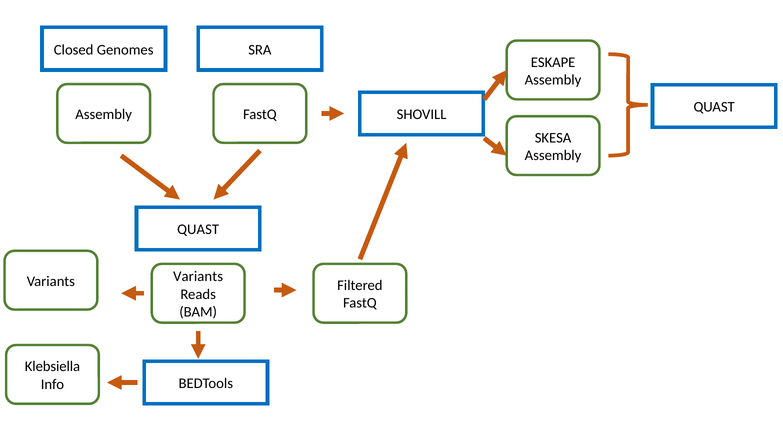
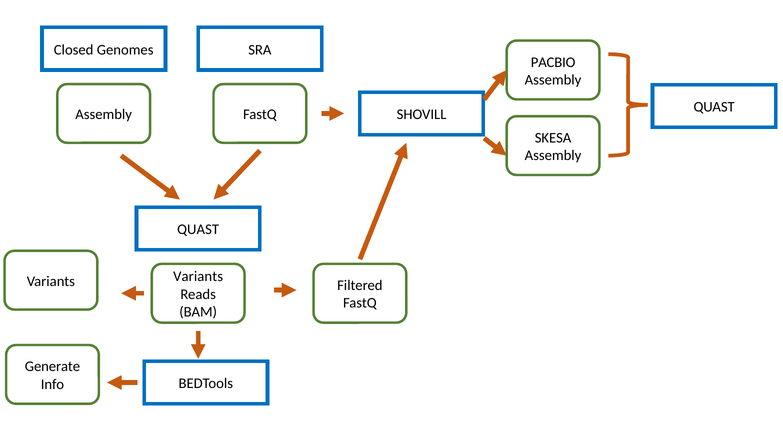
ESKAPE: ESKAPE -> PACBIO
Klebsiella: Klebsiella -> Generate
